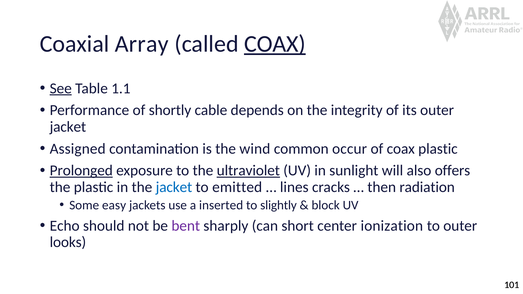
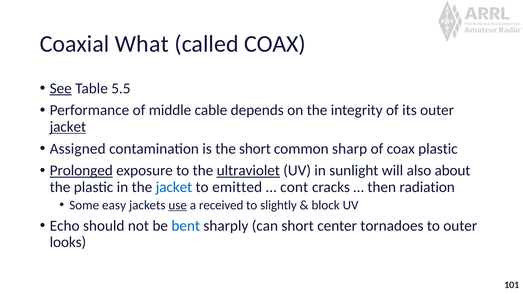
Array: Array -> What
COAX at (275, 44) underline: present -> none
1.1: 1.1 -> 5.5
shortly: shortly -> middle
jacket at (68, 127) underline: none -> present
the wind: wind -> short
occur: occur -> sharp
offers: offers -> about
lines: lines -> cont
use underline: none -> present
inserted: inserted -> received
bent colour: purple -> blue
ionization: ionization -> tornadoes
